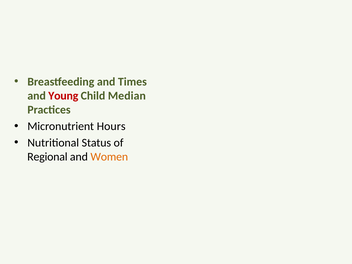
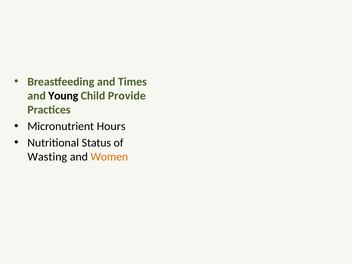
Young colour: red -> black
Median: Median -> Provide
Regional: Regional -> Wasting
